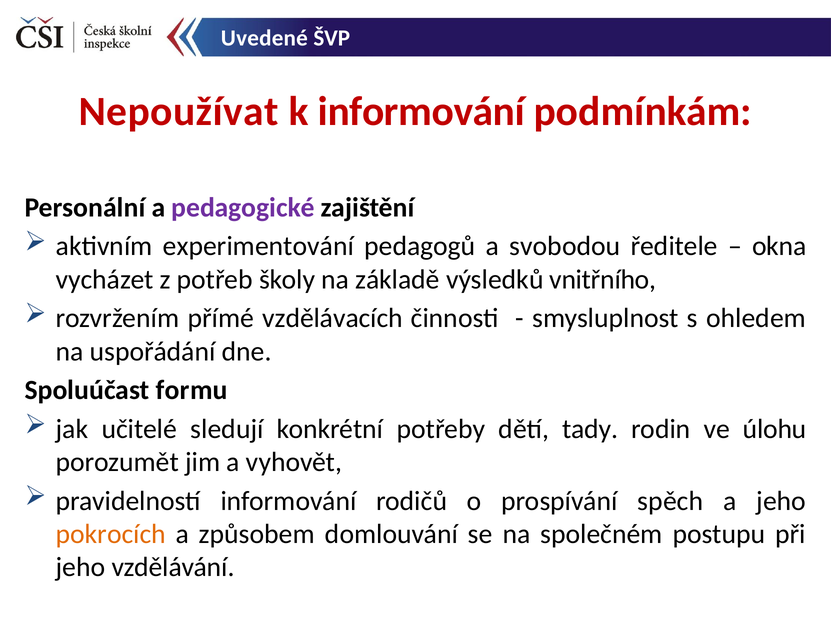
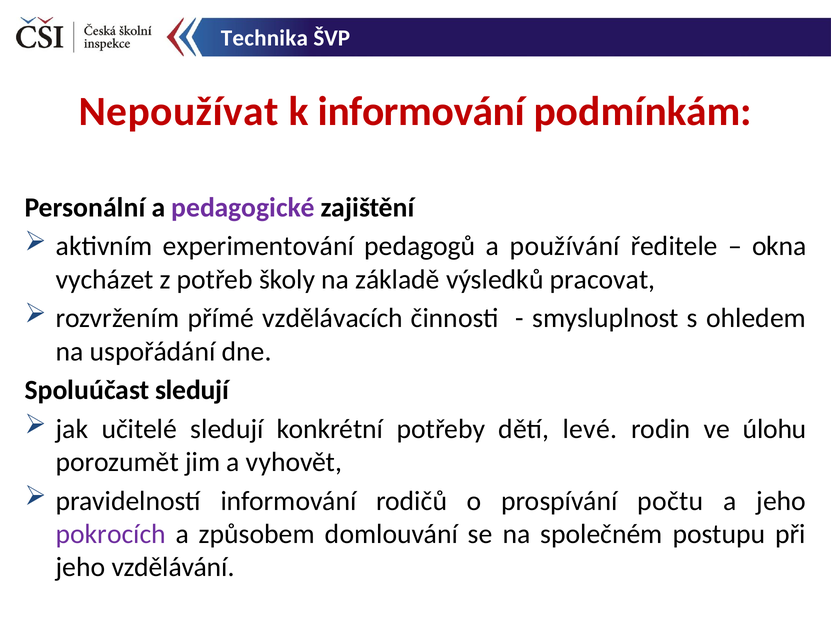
Uvedené: Uvedené -> Technika
svobodou: svobodou -> používání
vnitřního: vnitřního -> pracovat
Spoluúčast formu: formu -> sledují
tady: tady -> levé
spěch: spěch -> počtu
pokrocích colour: orange -> purple
